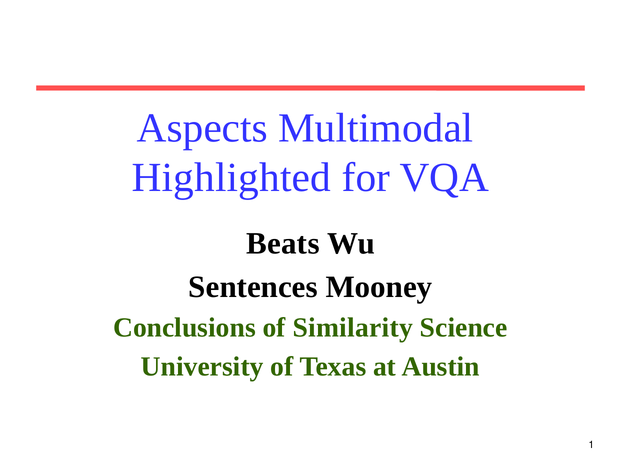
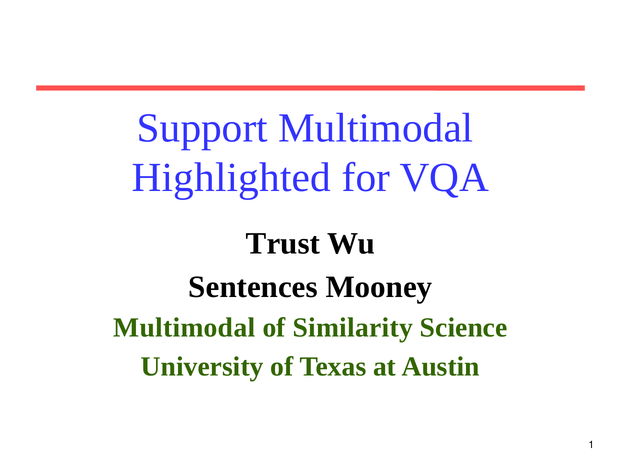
Aspects: Aspects -> Support
Beats: Beats -> Trust
Conclusions at (184, 328): Conclusions -> Multimodal
